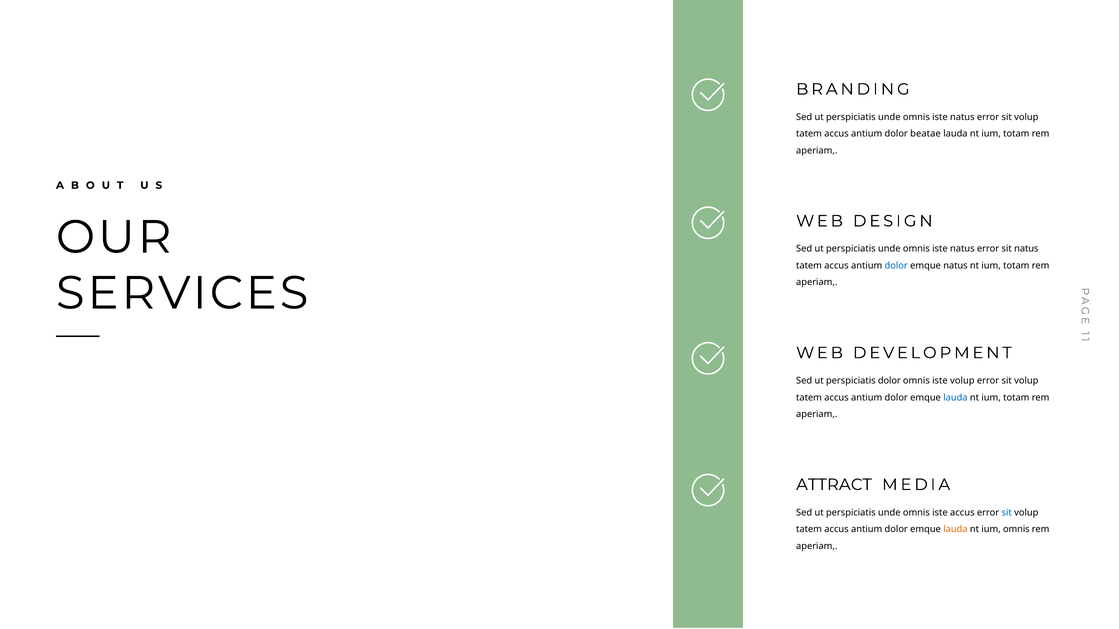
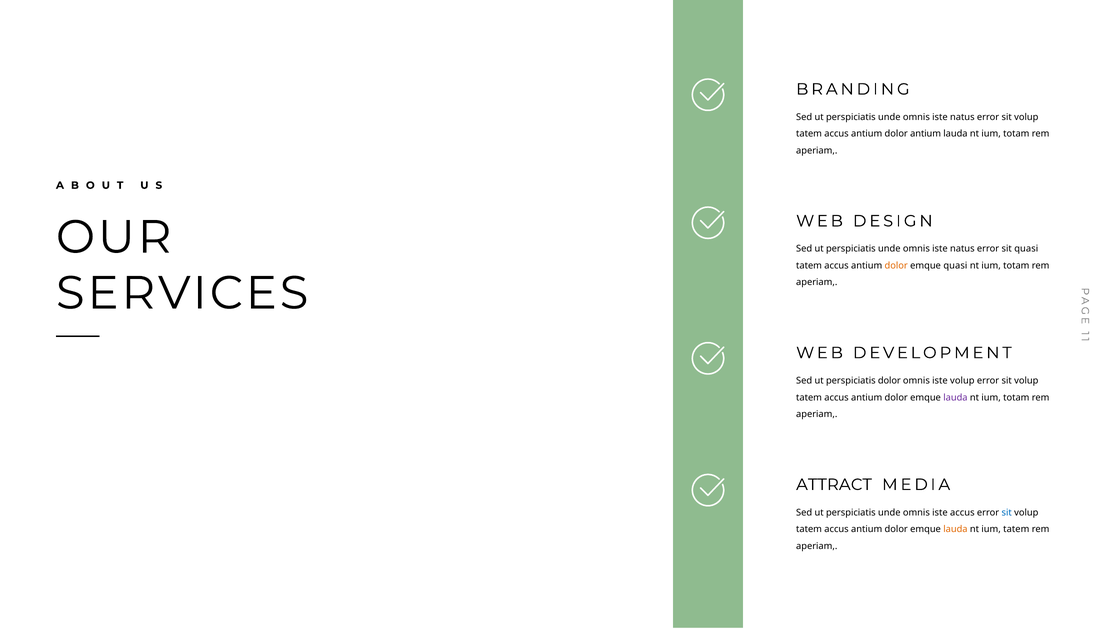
dolor beatae: beatae -> antium
sit natus: natus -> quasi
dolor at (896, 266) colour: blue -> orange
emque natus: natus -> quasi
lauda at (955, 398) colour: blue -> purple
ium omnis: omnis -> tatem
